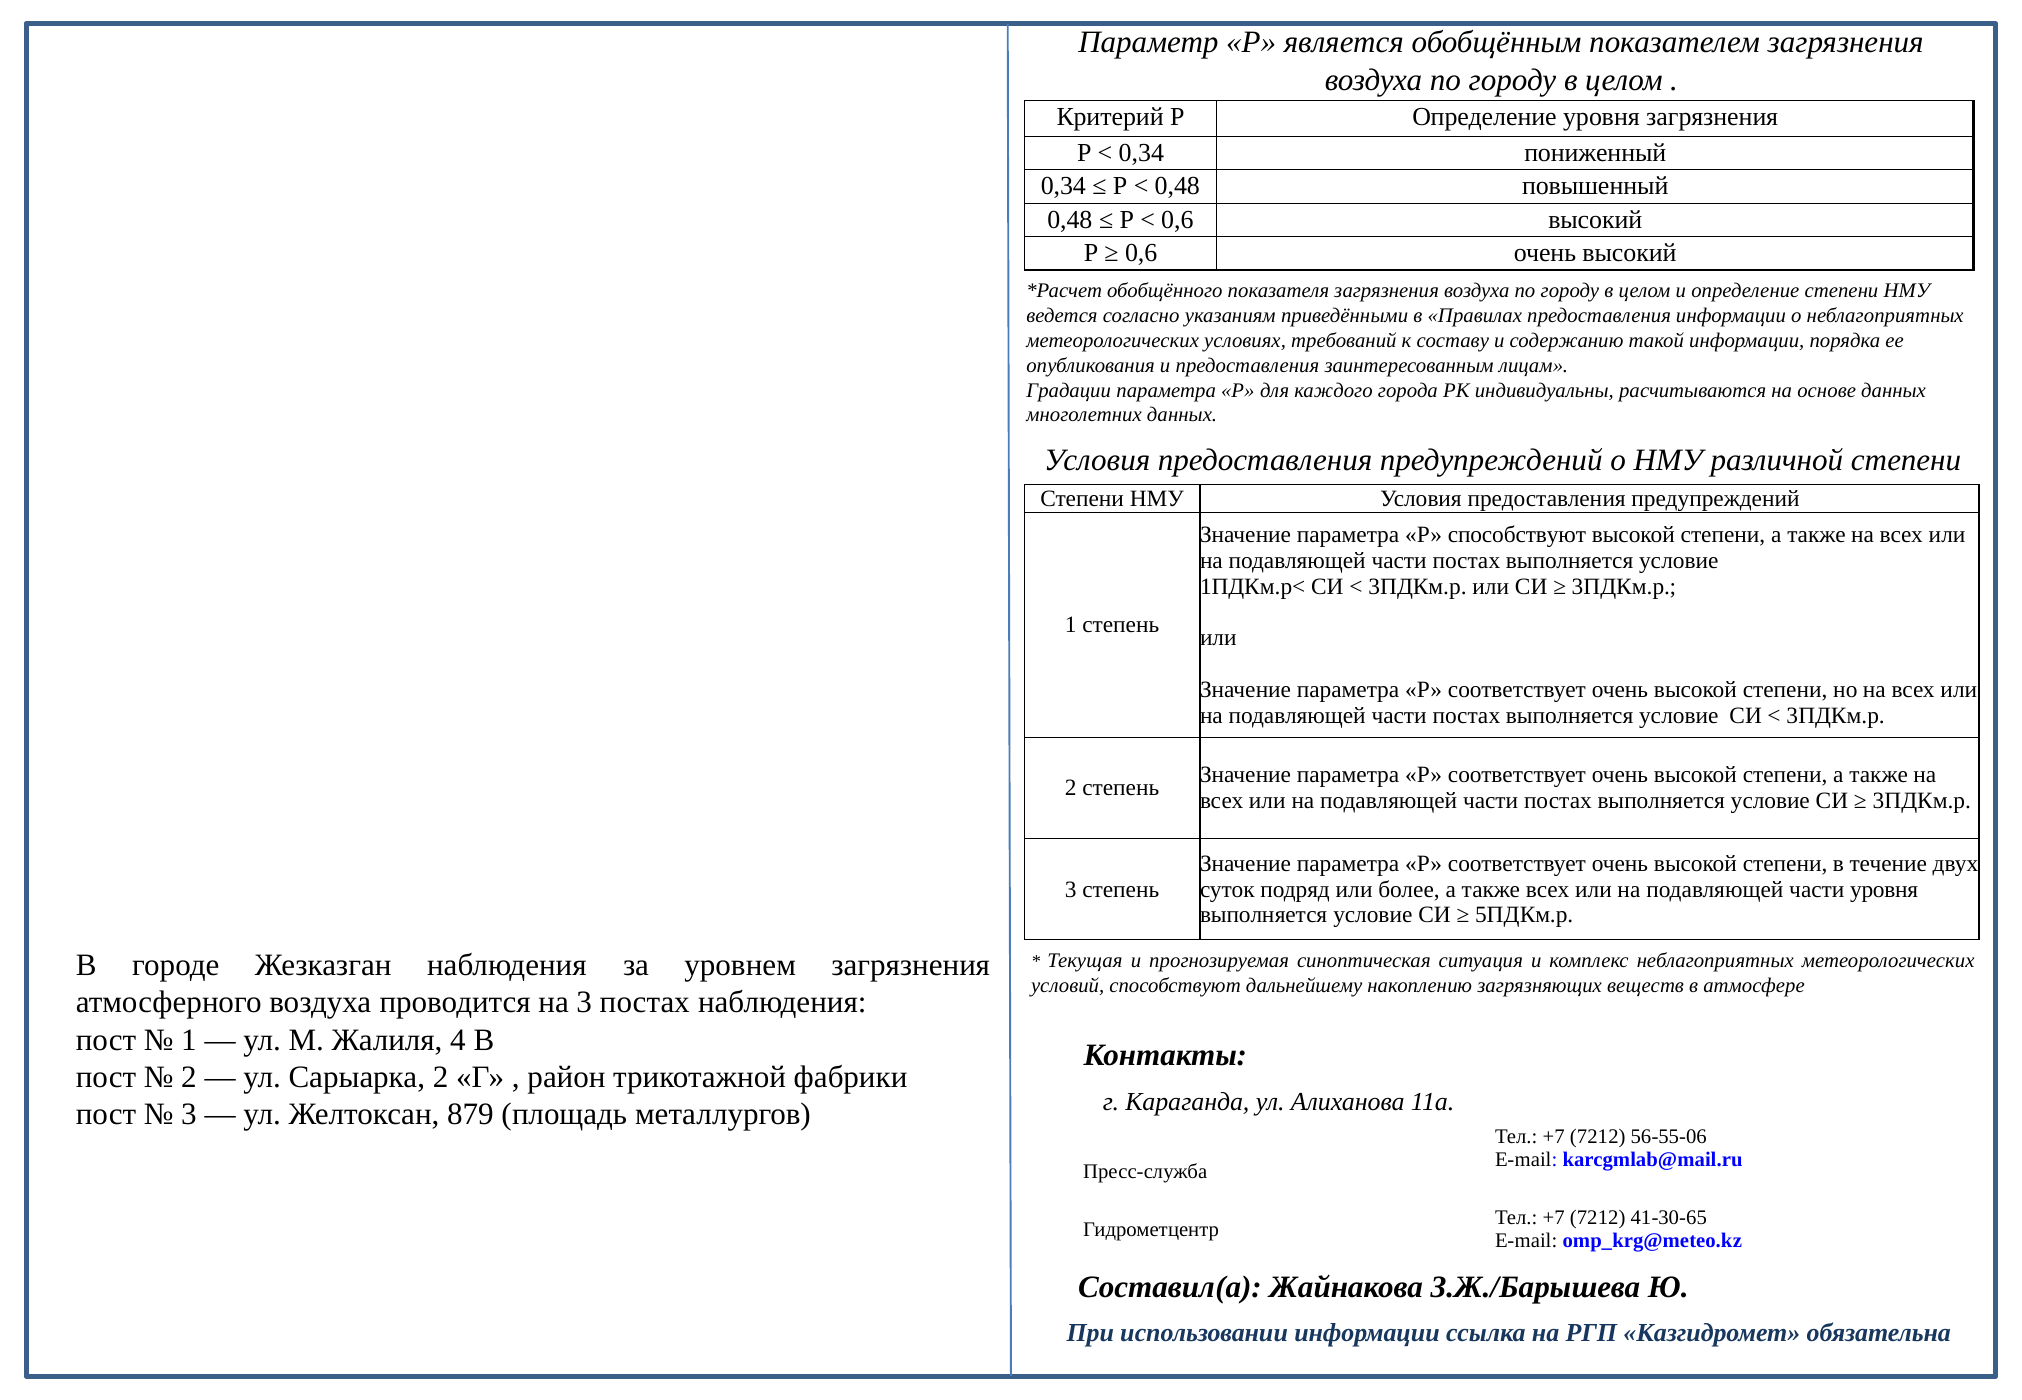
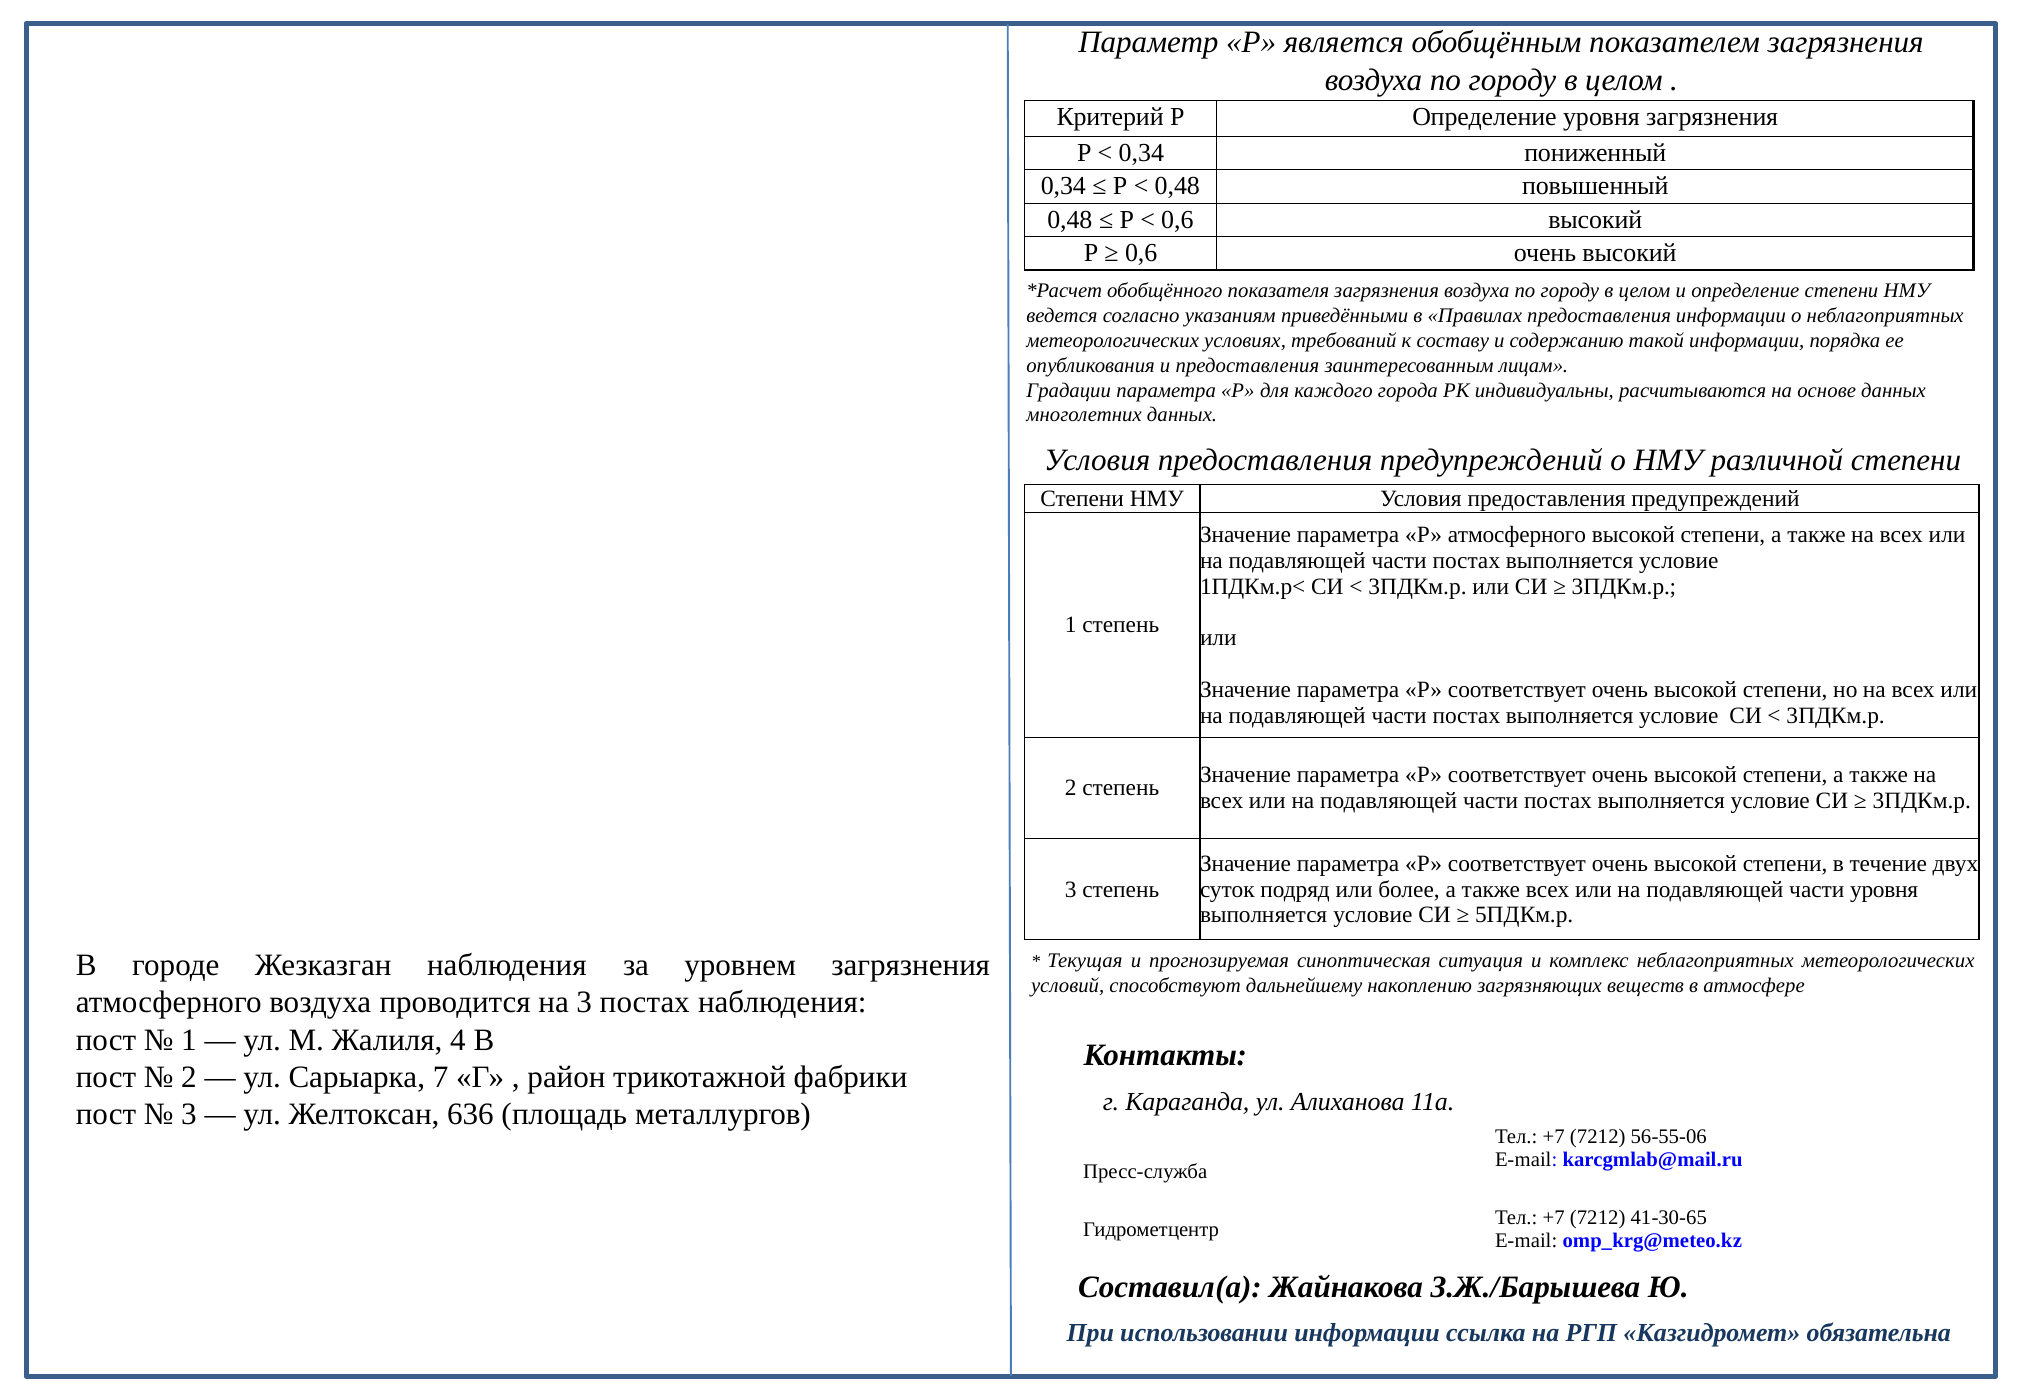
Р способствуют: способствуют -> атмосферного
Сарыарка 2: 2 -> 7
879: 879 -> 636
